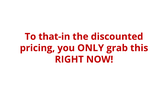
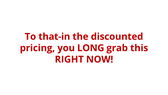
ONLY: ONLY -> LONG
